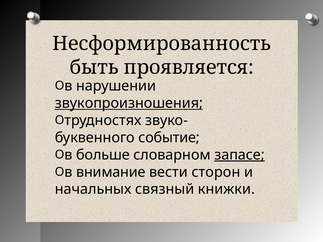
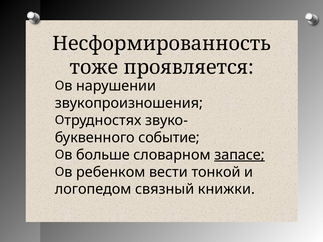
быть: быть -> тоже
звукопроизношения underline: present -> none
внимание: внимание -> ребенком
сторон: сторон -> тонкой
начальных: начальных -> логопедом
